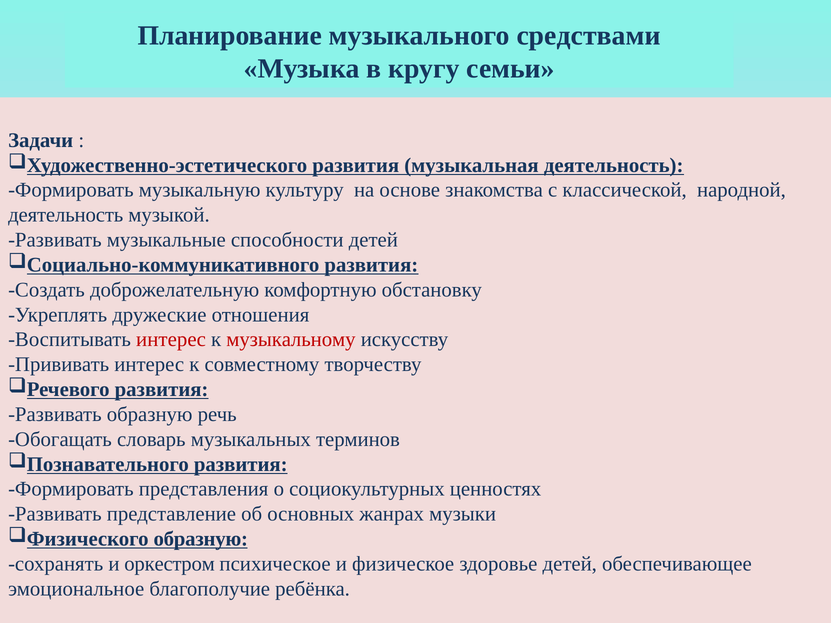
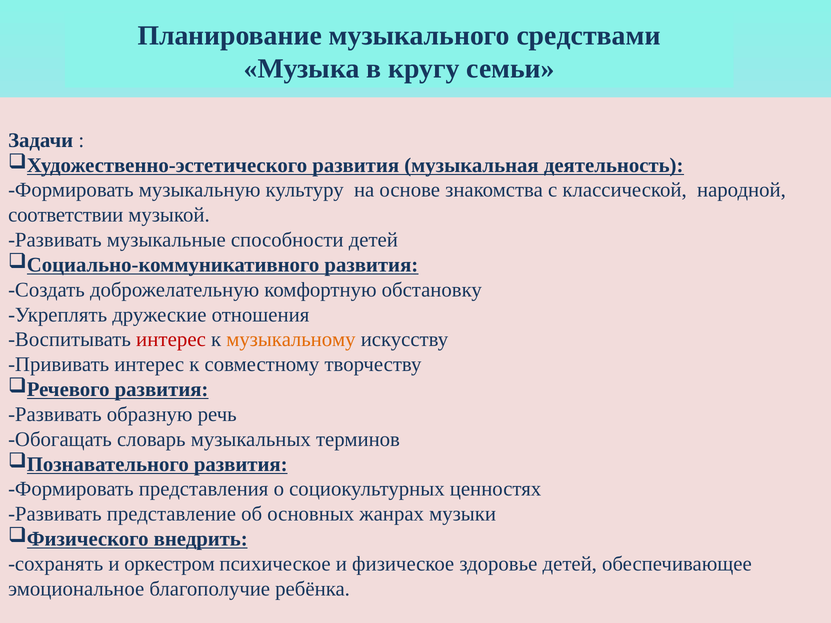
деятельность at (66, 215): деятельность -> соответствии
музыкальному colour: red -> orange
образную at (201, 539): образную -> внедрить
